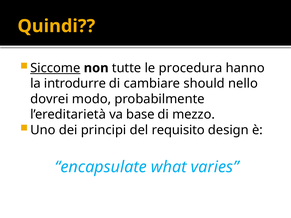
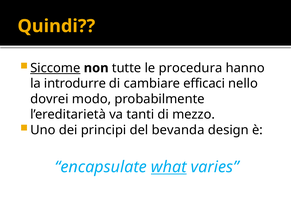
should: should -> efficaci
base: base -> tanti
requisito: requisito -> bevanda
what underline: none -> present
